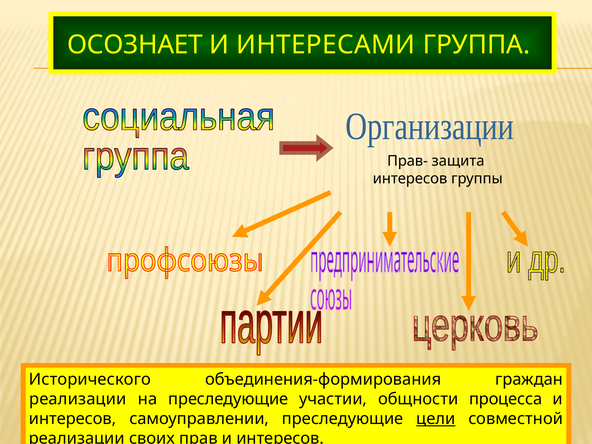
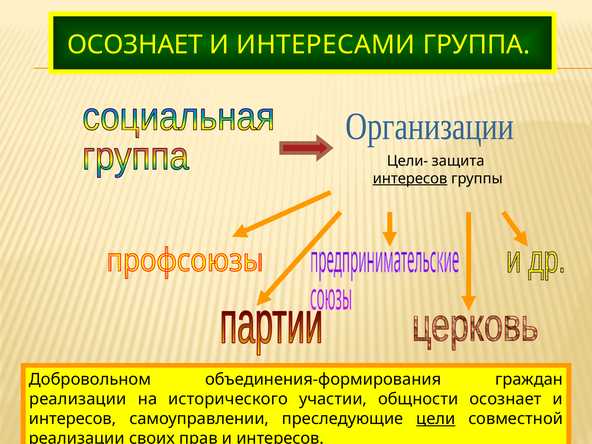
Прав-: Прав- -> Цели-
интересов at (410, 179) underline: none -> present
Исторического: Исторического -> Добровольном
на преследующие: преследующие -> исторического
общности процесса: процесса -> осознает
